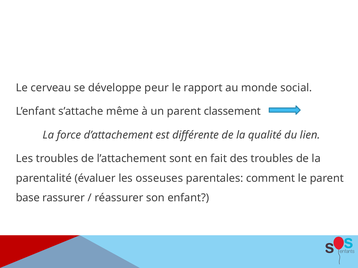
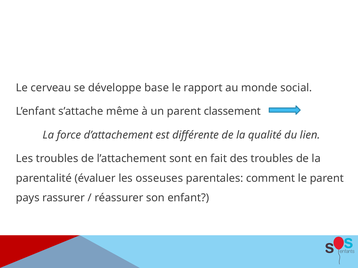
peur: peur -> base
base: base -> pays
